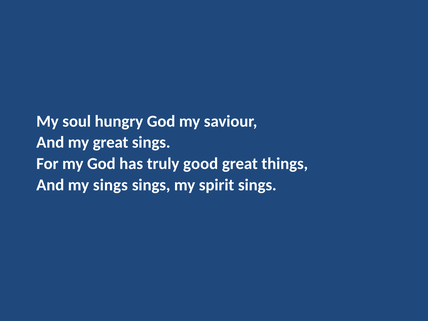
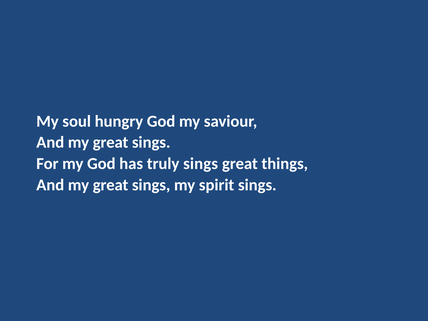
truly good: good -> sings
sings at (110, 185): sings -> great
